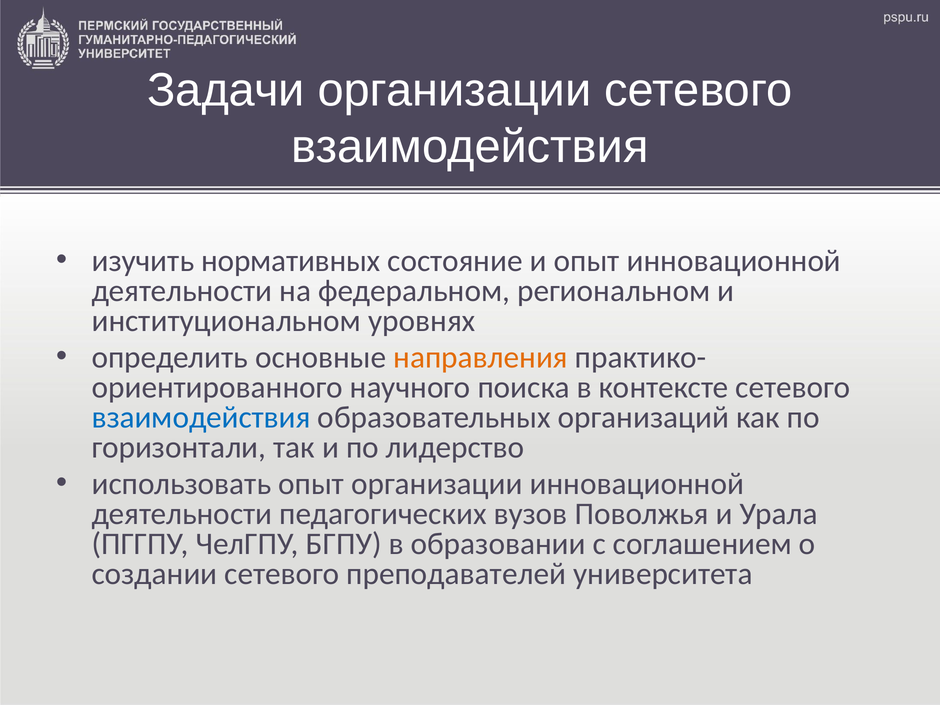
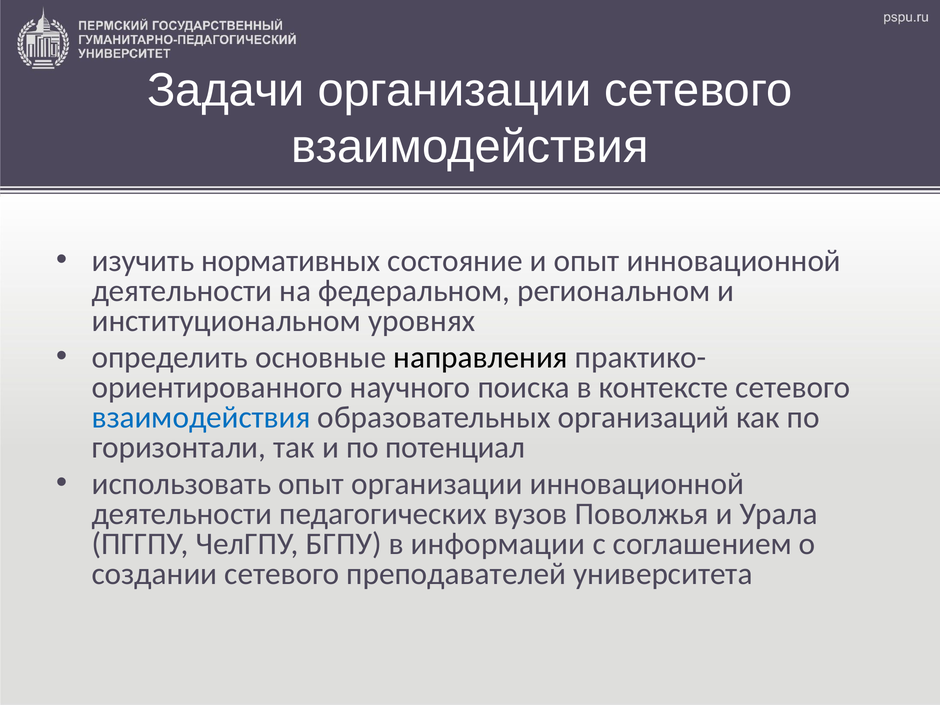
направления colour: orange -> black
лидерство: лидерство -> потенциал
образовании: образовании -> информации
